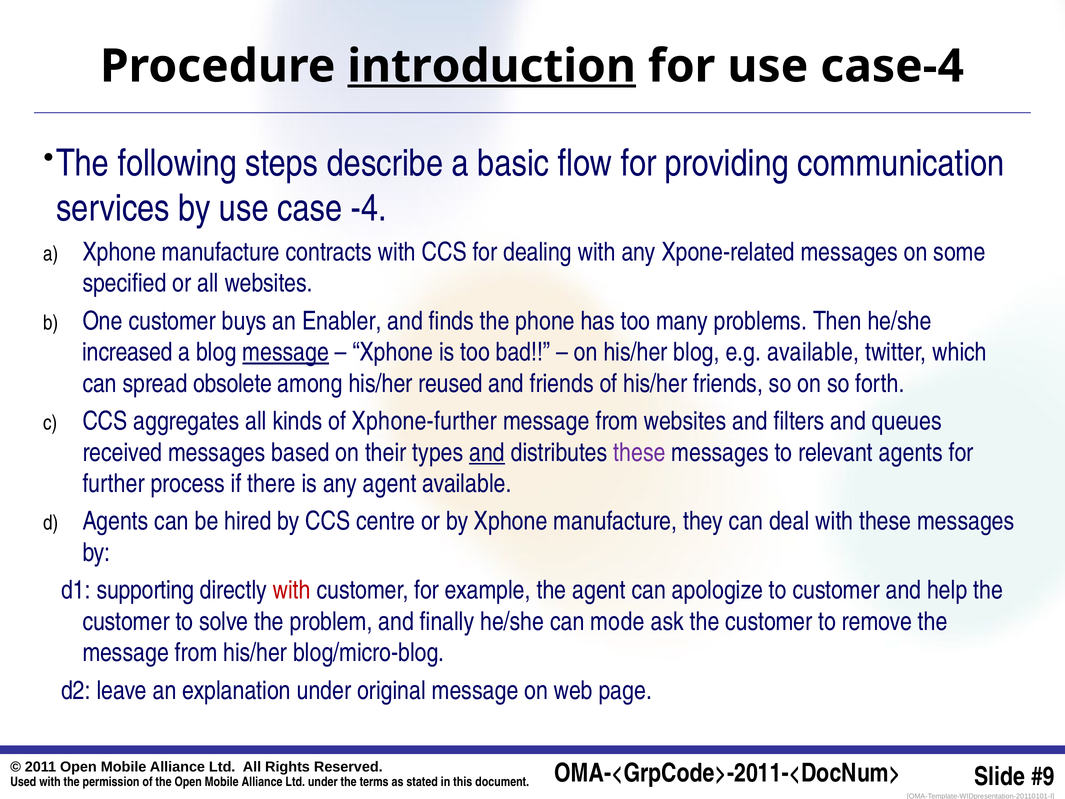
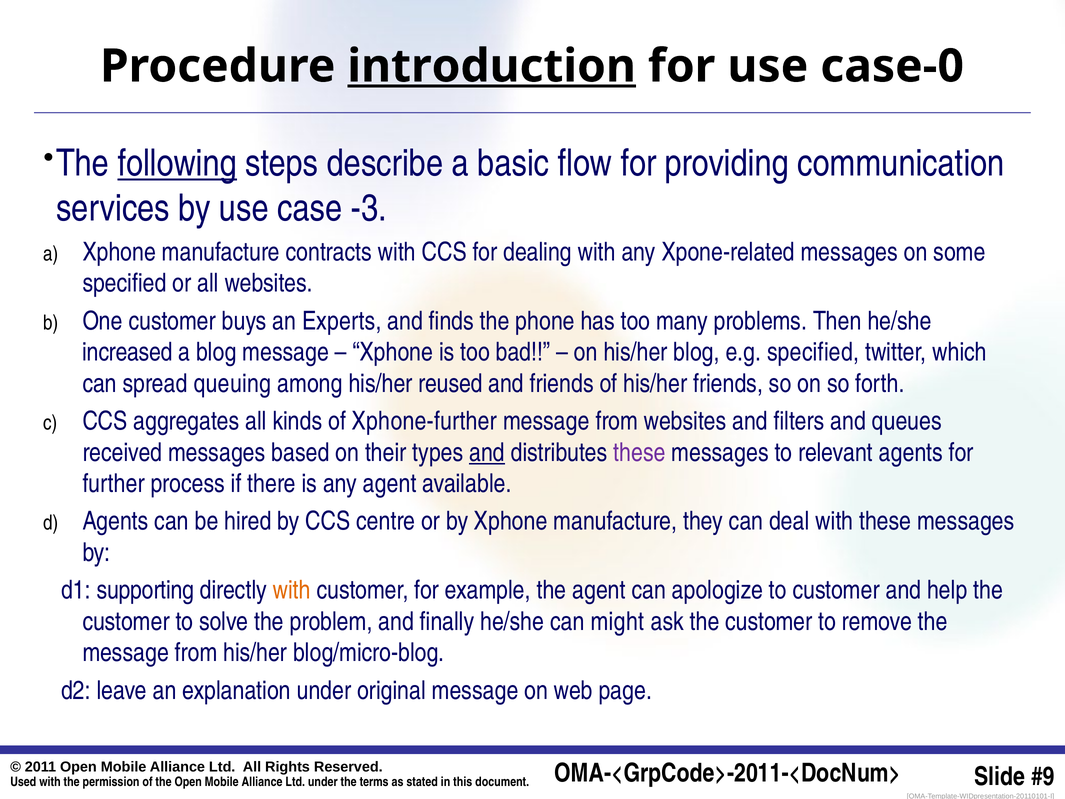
case-4: case-4 -> case-0
following underline: none -> present
-4: -4 -> -3
Enabler: Enabler -> Experts
message at (286, 352) underline: present -> none
e.g available: available -> specified
obsolete: obsolete -> queuing
with at (292, 590) colour: red -> orange
mode: mode -> might
